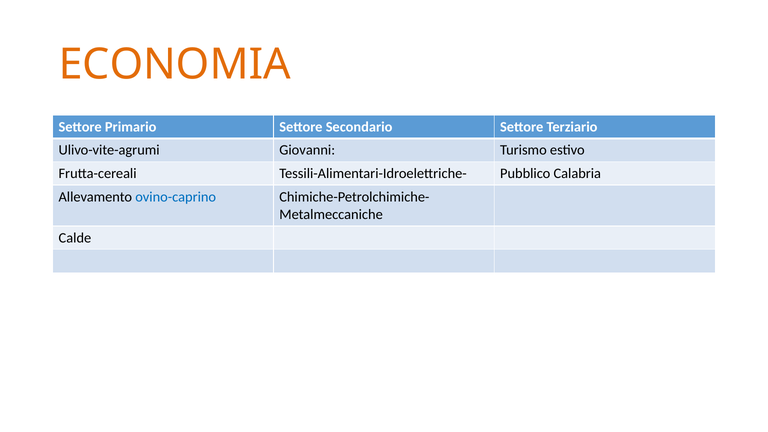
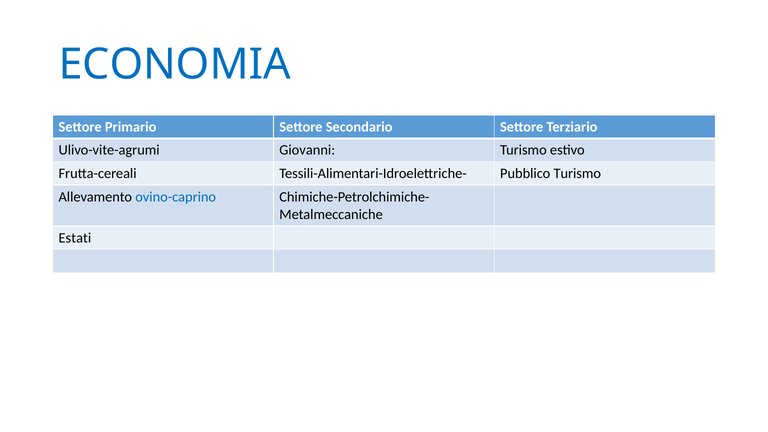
ECONOMIA colour: orange -> blue
Pubblico Calabria: Calabria -> Turismo
Calde: Calde -> Estati
